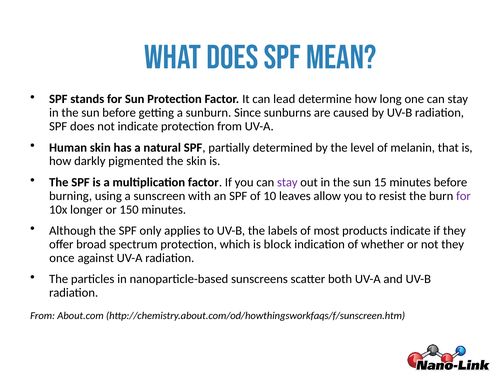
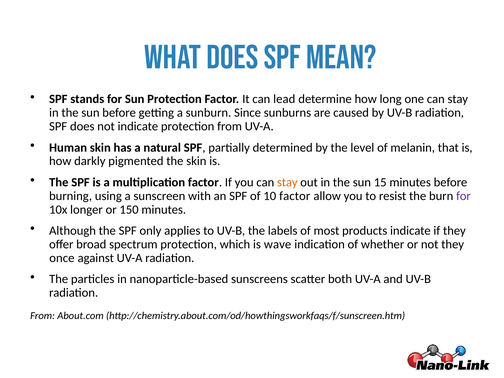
stay at (287, 182) colour: purple -> orange
10 leaves: leaves -> factor
block: block -> wave
